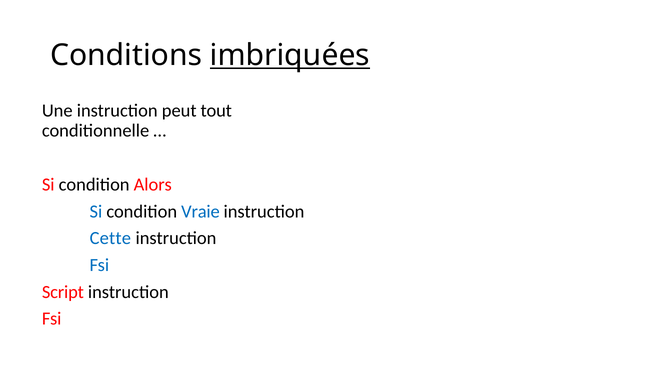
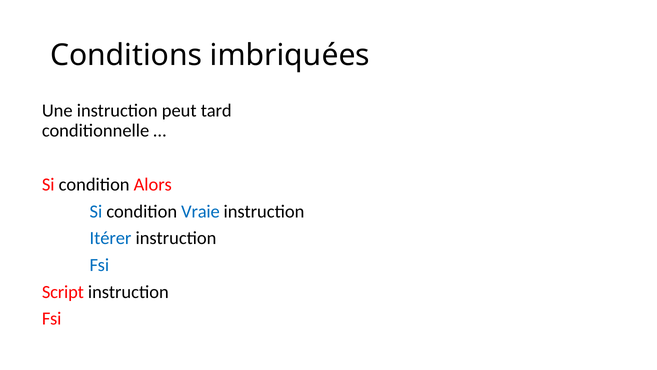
imbriquées underline: present -> none
tout: tout -> tard
Cette: Cette -> Itérer
